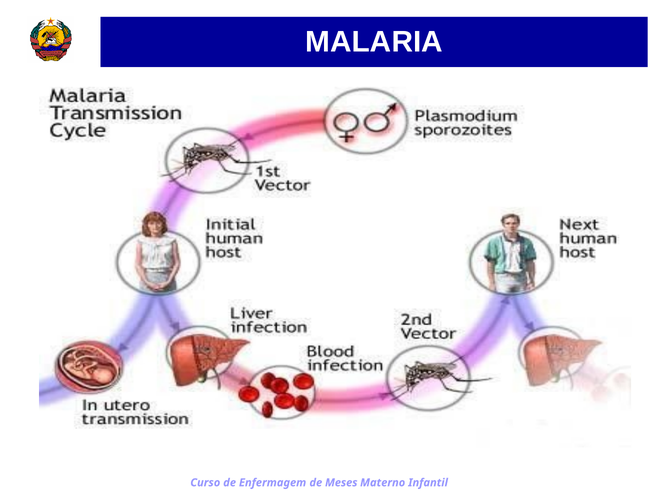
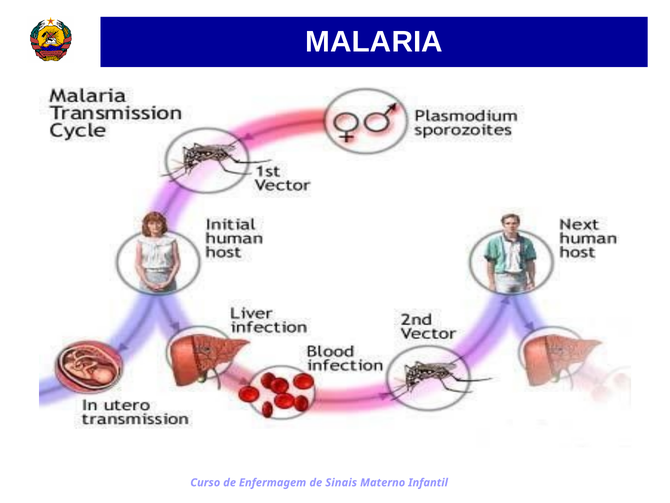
Meses: Meses -> Sinais
